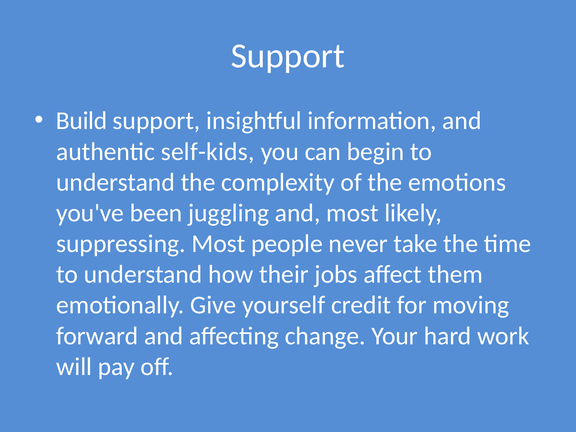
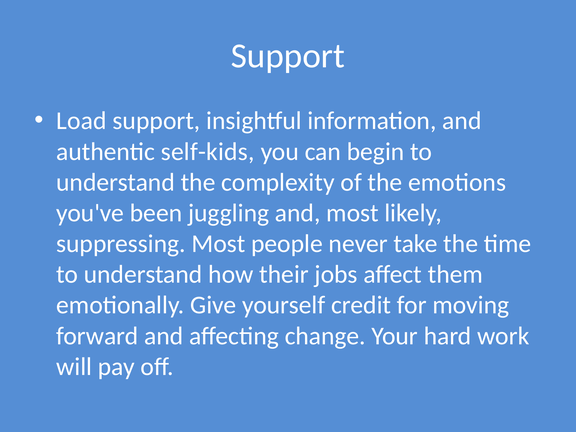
Build: Build -> Load
